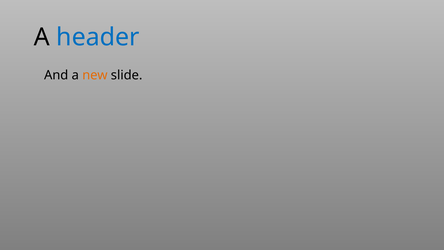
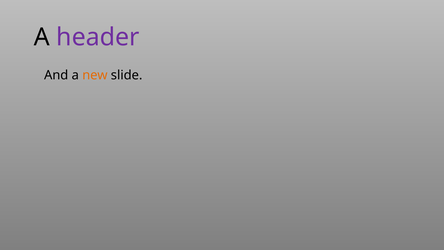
header colour: blue -> purple
